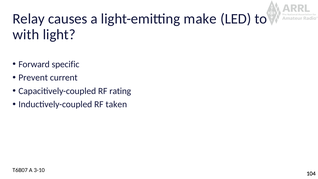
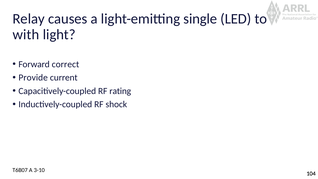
make: make -> single
specific: specific -> correct
Prevent: Prevent -> Provide
taken: taken -> shock
